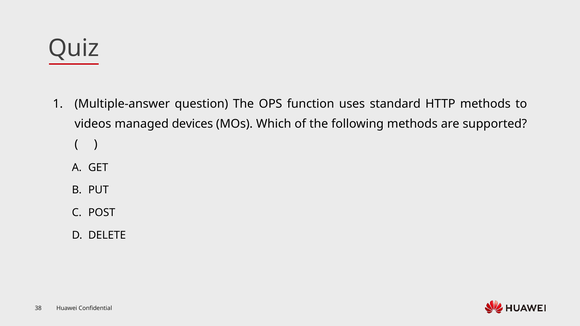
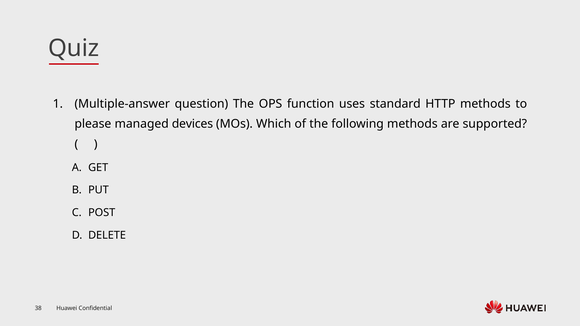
videos: videos -> please
